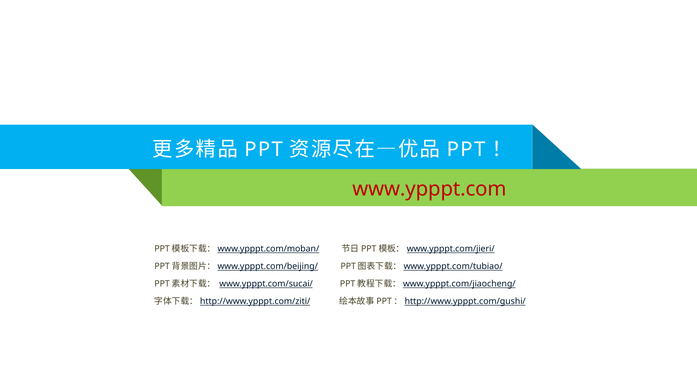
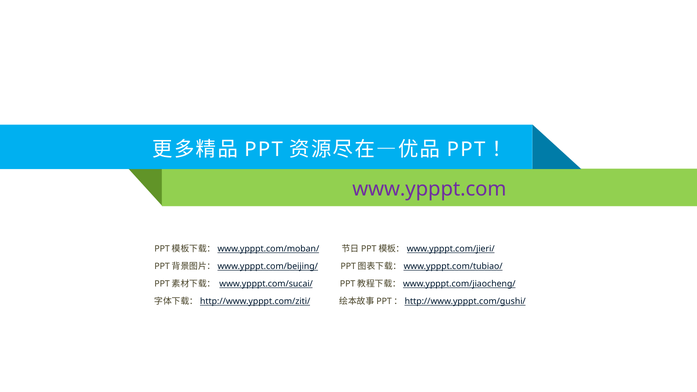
www.ypppt.com colour: red -> purple
